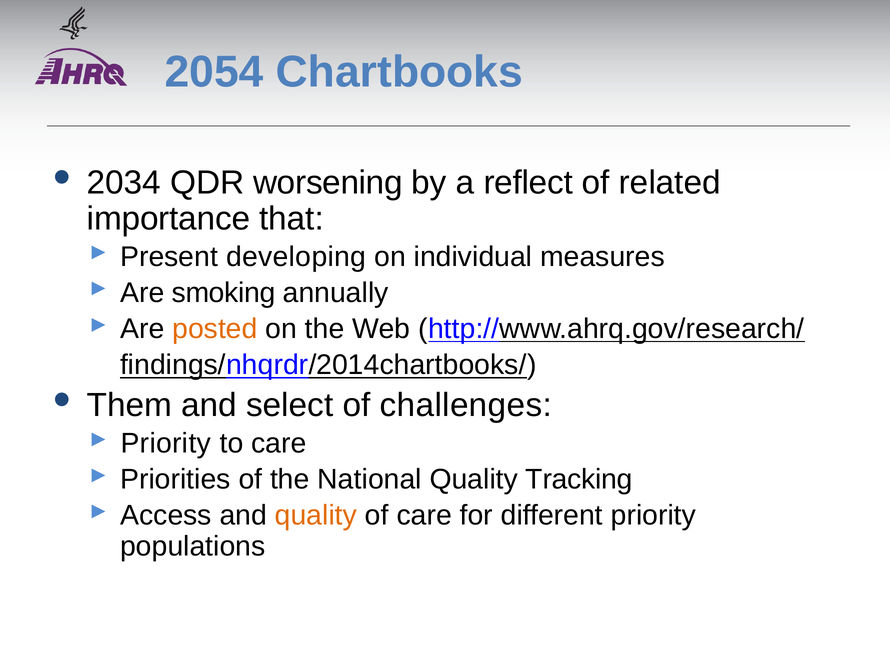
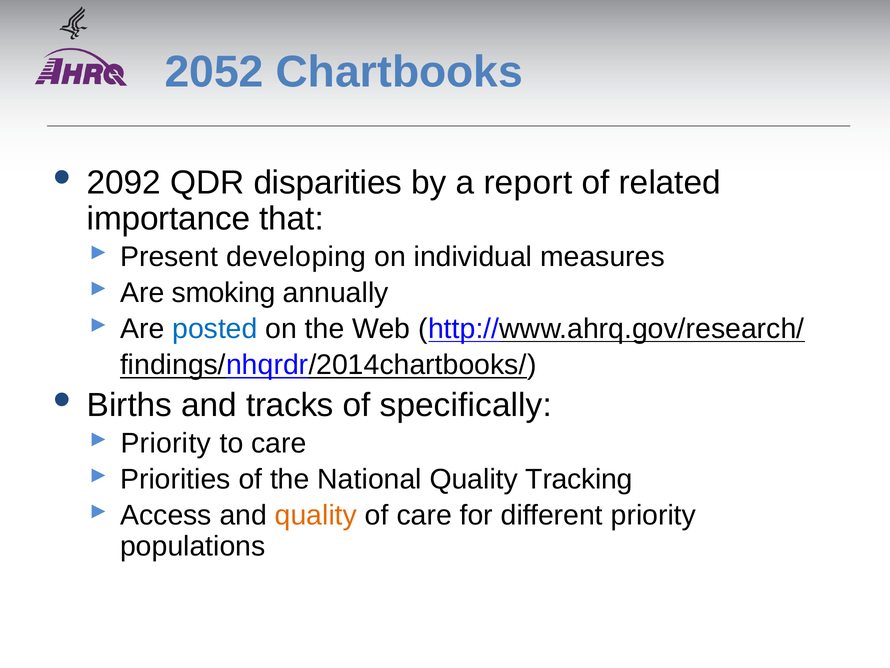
2054: 2054 -> 2052
2034: 2034 -> 2092
worsening: worsening -> disparities
reflect: reflect -> report
posted colour: orange -> blue
Them: Them -> Births
select: select -> tracks
challenges: challenges -> specifically
